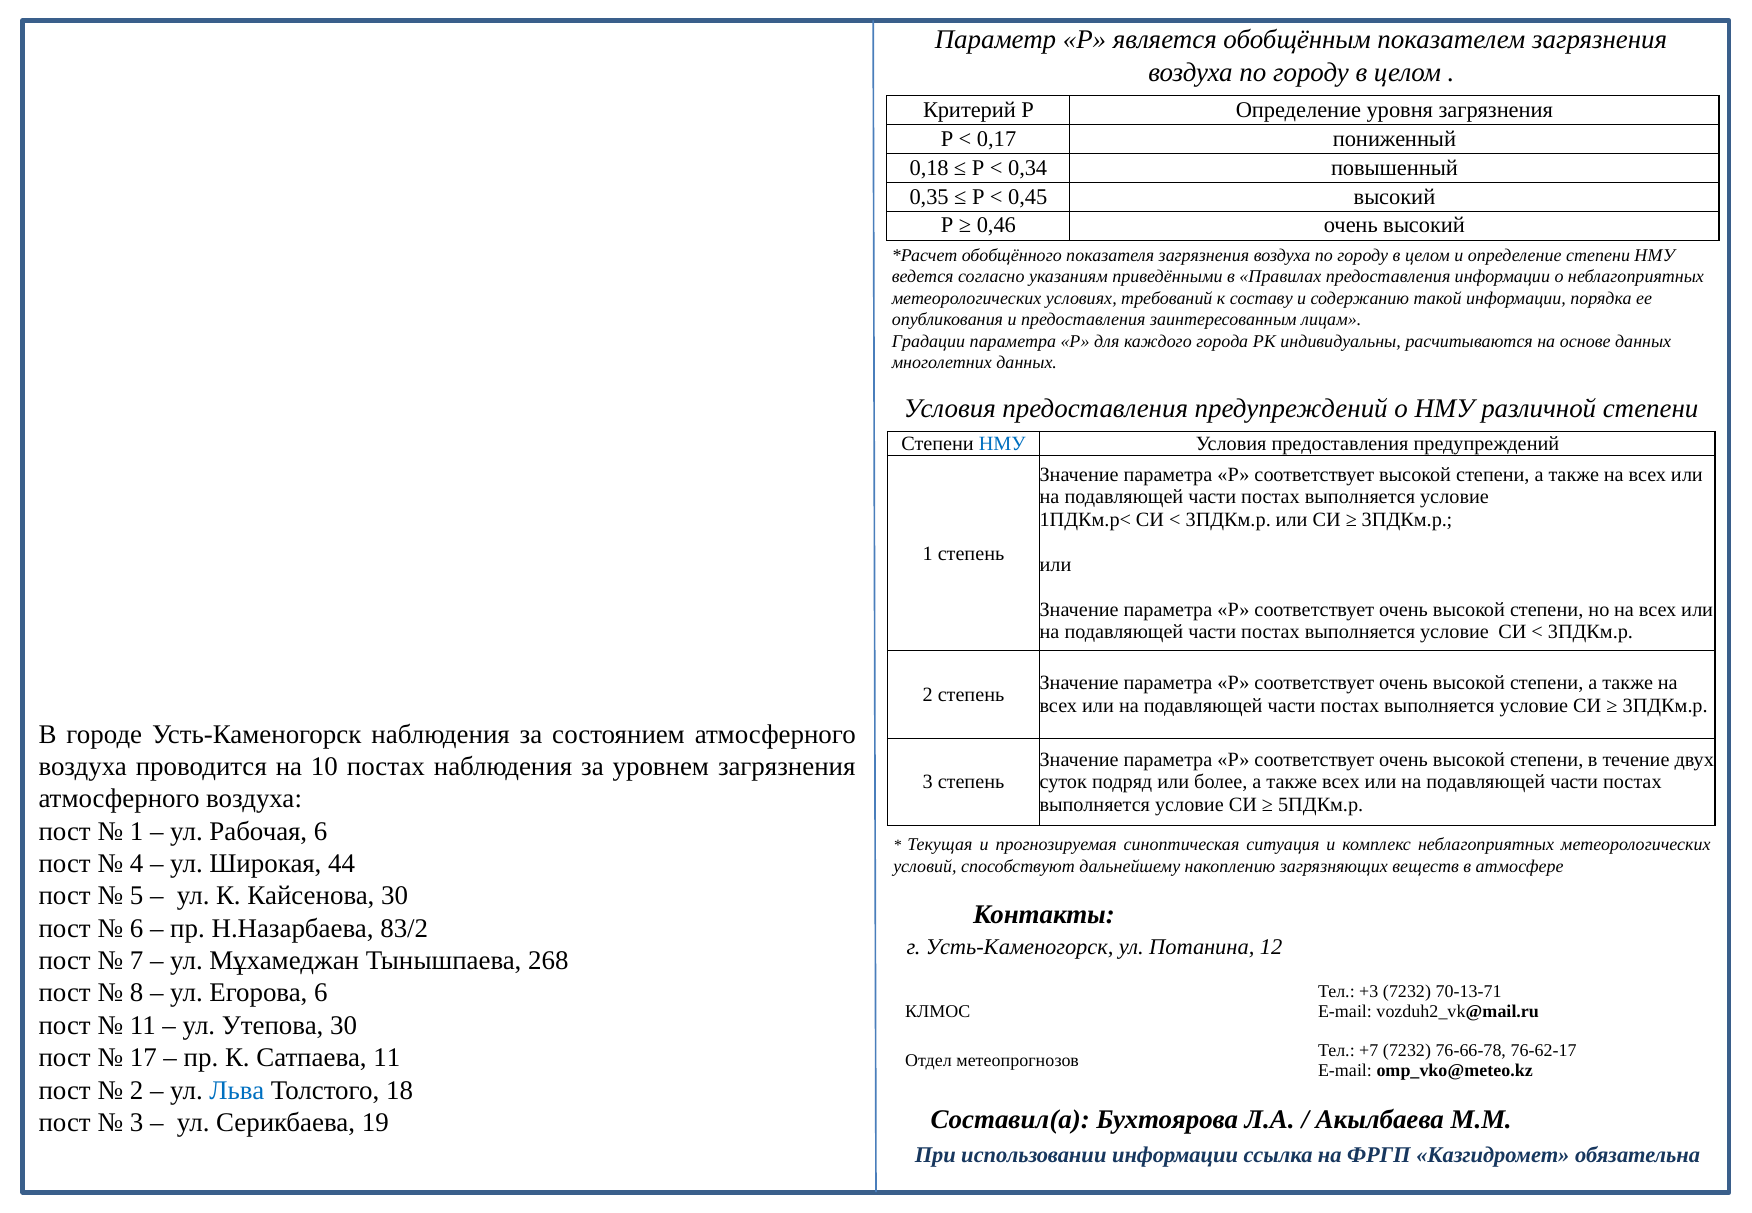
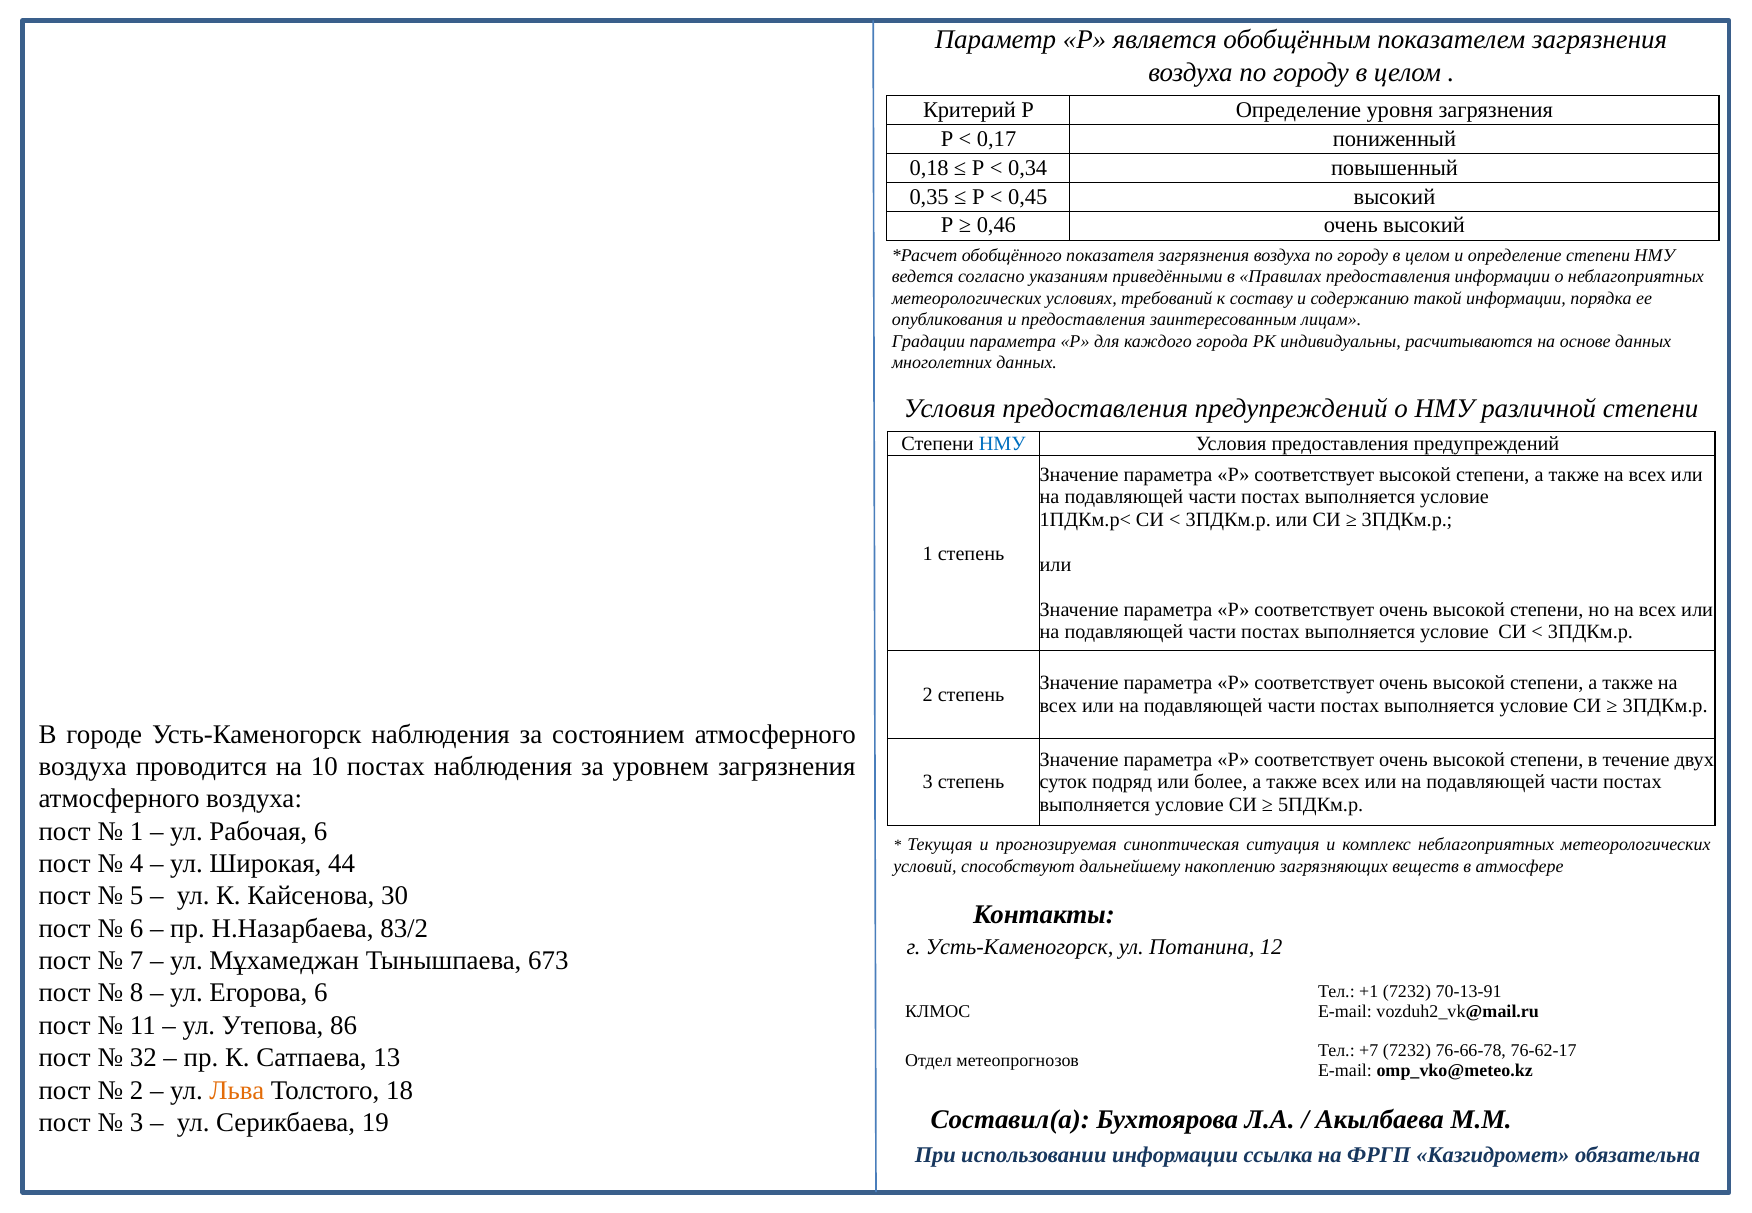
268: 268 -> 673
+3: +3 -> +1
70-13-71: 70-13-71 -> 70-13-91
Утепова 30: 30 -> 86
17: 17 -> 32
Сатпаева 11: 11 -> 13
Льва colour: blue -> orange
